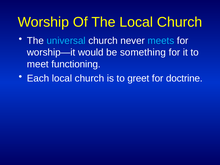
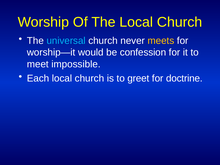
meets colour: light blue -> yellow
something: something -> confession
functioning: functioning -> impossible
